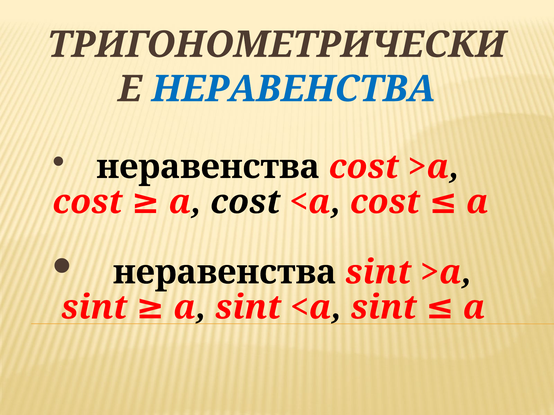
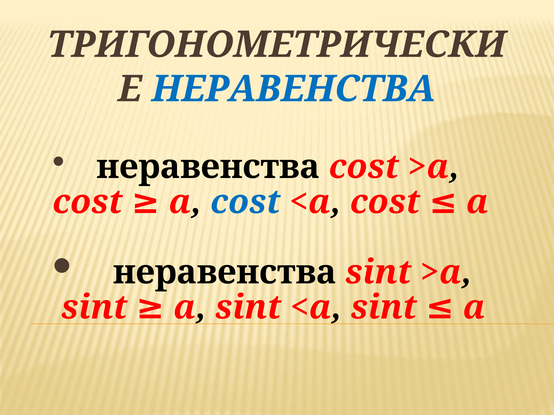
cost at (245, 202) colour: black -> blue
